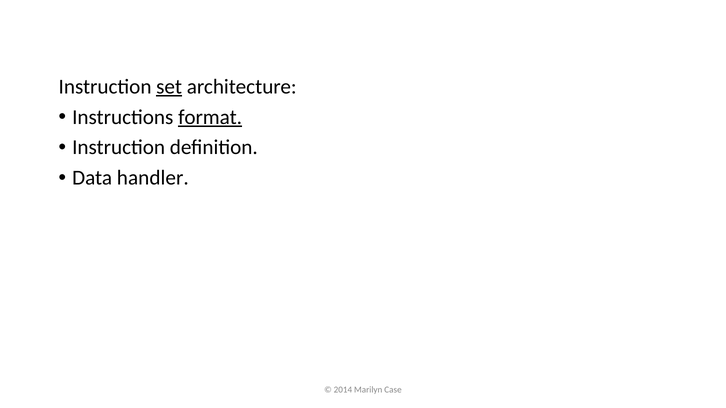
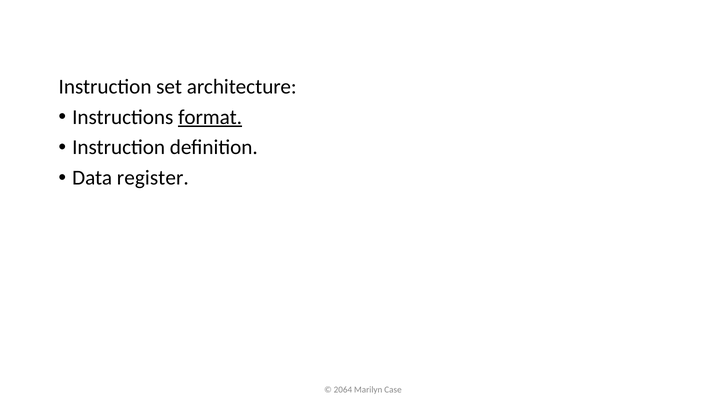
set underline: present -> none
handler: handler -> register
2014: 2014 -> 2064
